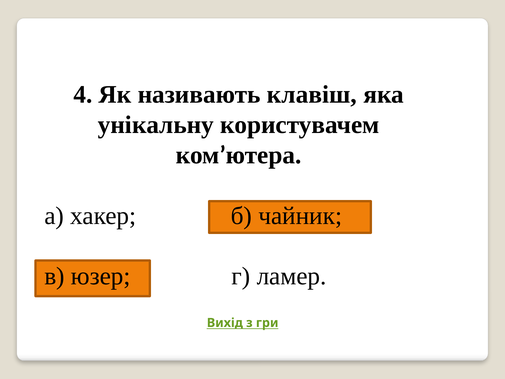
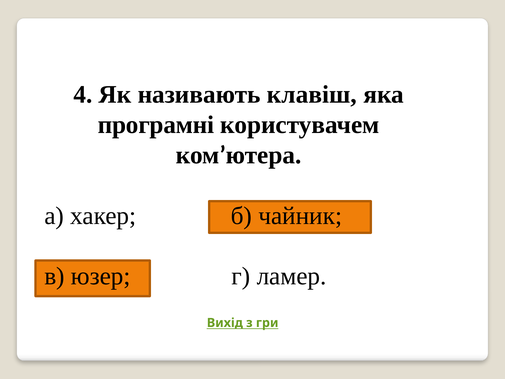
унікальну: унікальну -> програмні
